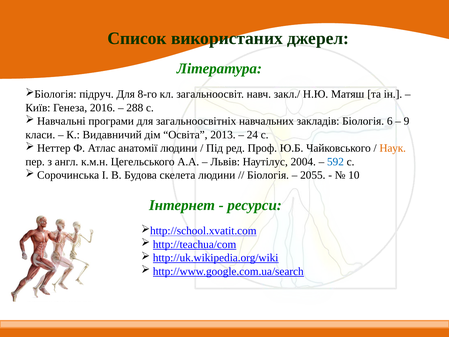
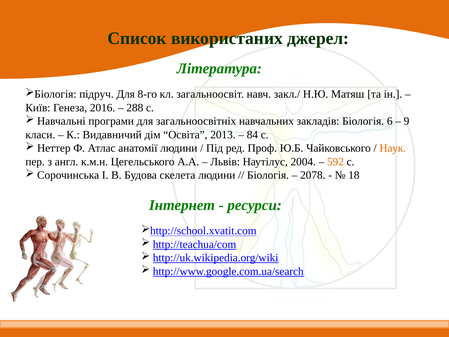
24: 24 -> 84
592 colour: blue -> orange
2055: 2055 -> 2078
10: 10 -> 18
